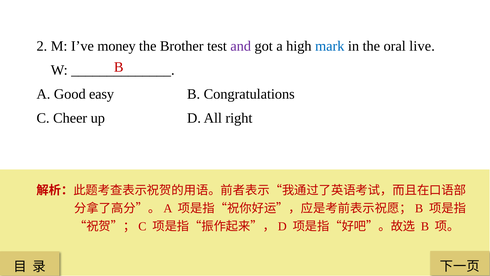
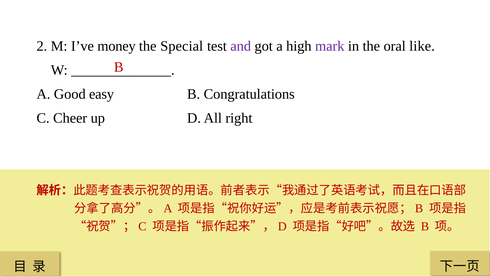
Brother: Brother -> Special
mark colour: blue -> purple
live: live -> like
